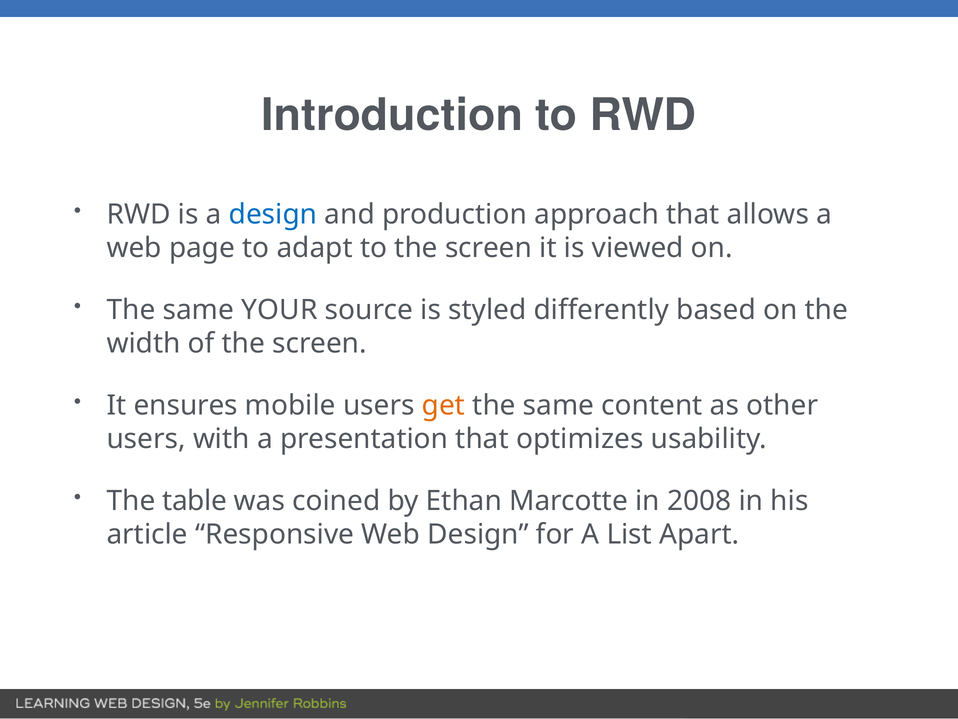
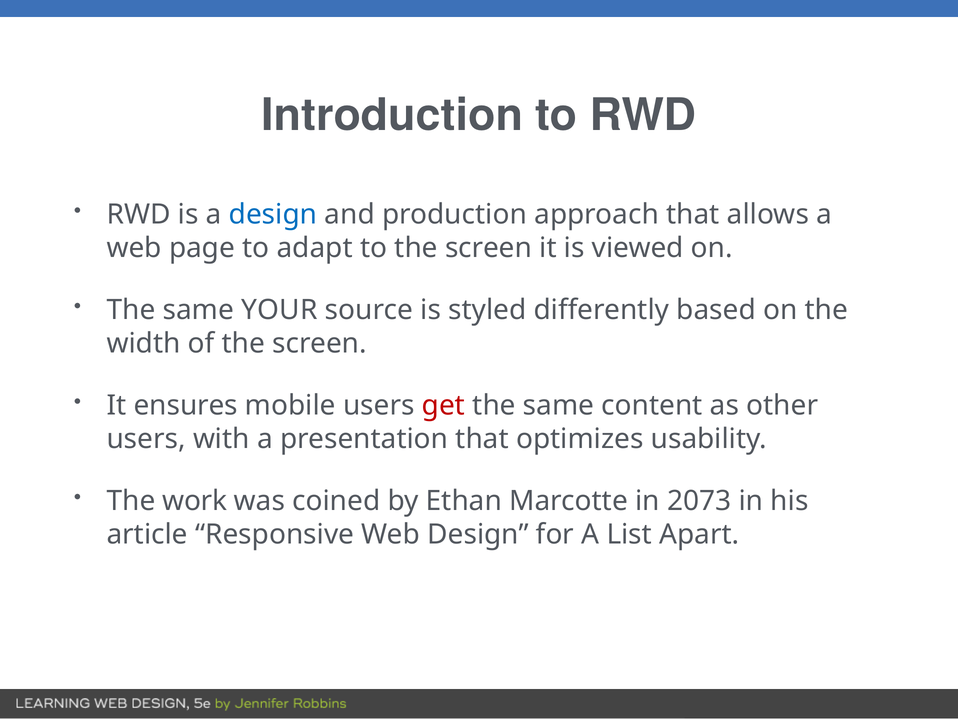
get colour: orange -> red
table: table -> work
2008: 2008 -> 2073
